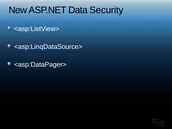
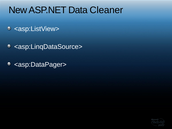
Security: Security -> Cleaner
